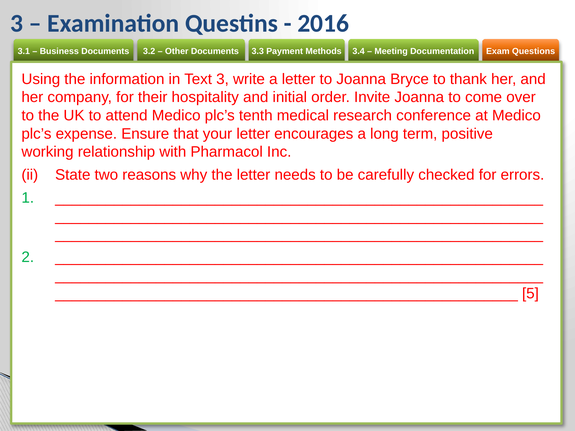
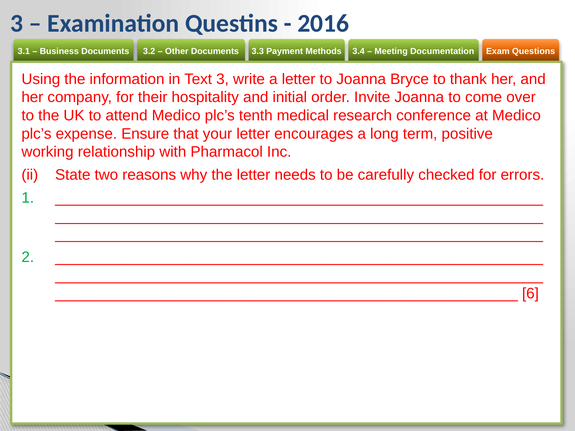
5: 5 -> 6
